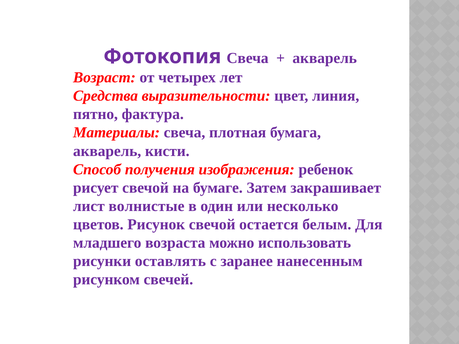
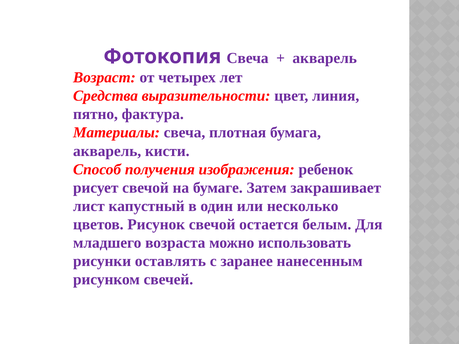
волнистые: волнистые -> капустный
